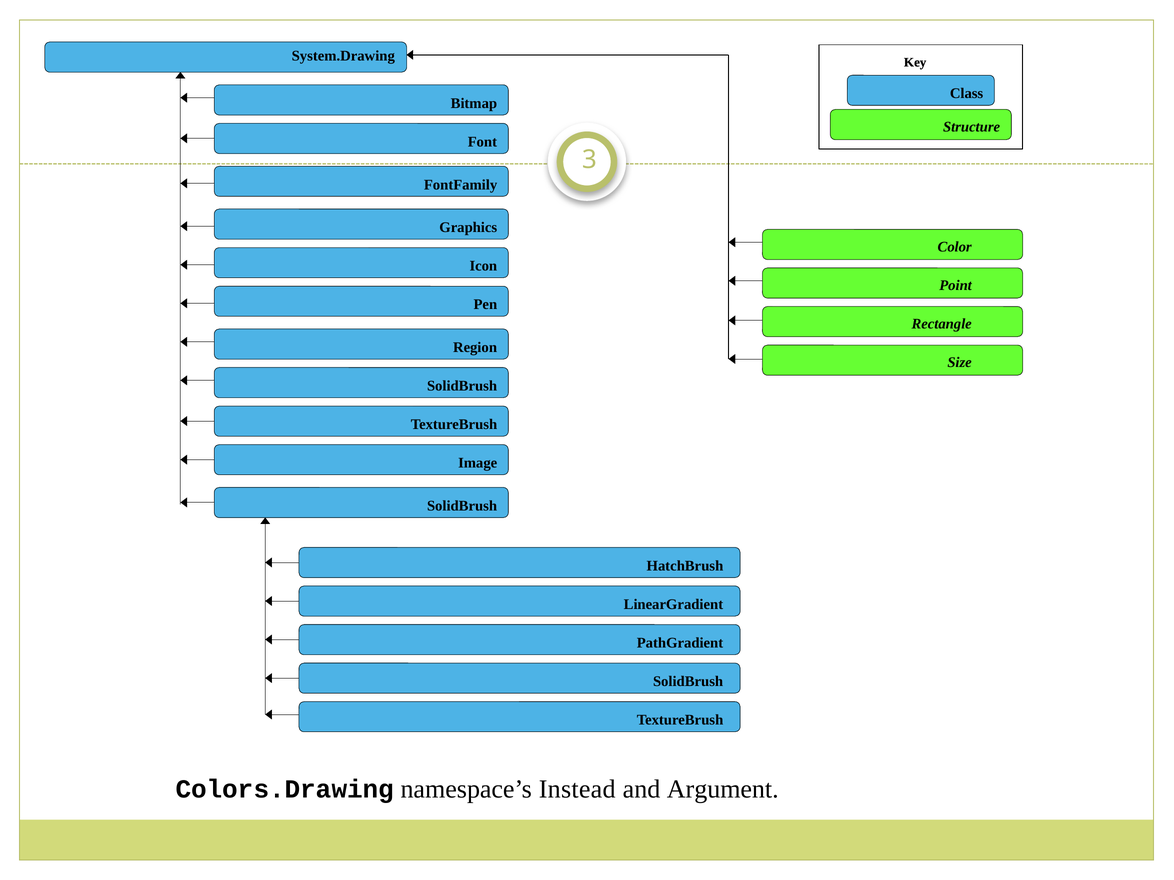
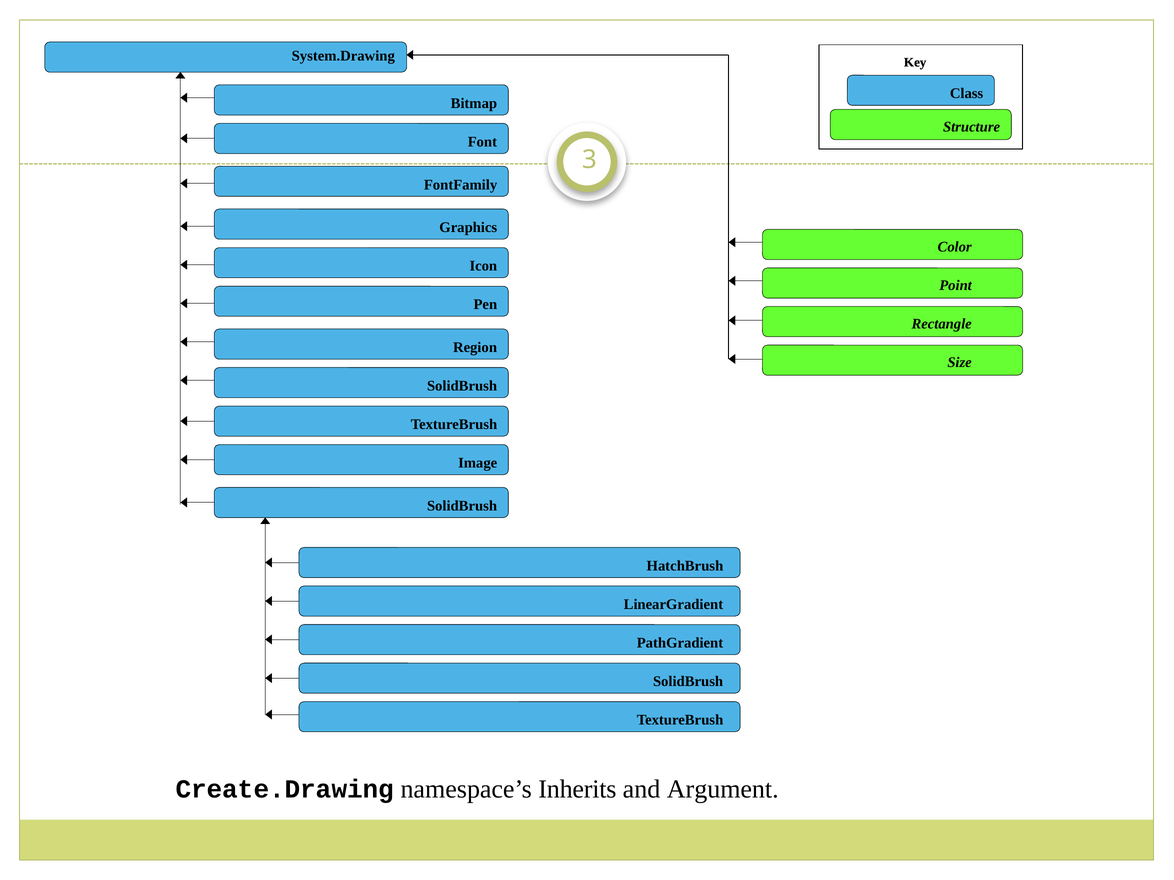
Colors.Drawing: Colors.Drawing -> Create.Drawing
Instead: Instead -> Inherits
